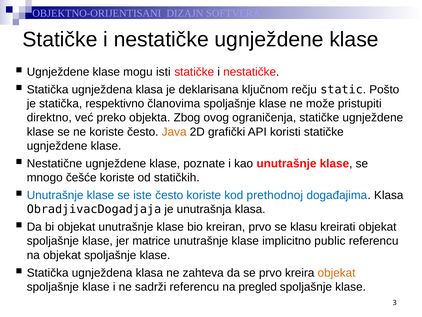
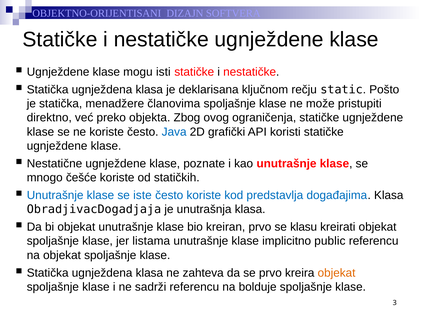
respektivno: respektivno -> menadžere
Java colour: orange -> blue
prethodnoj: prethodnoj -> predstavlja
matrice: matrice -> listama
pregled: pregled -> bolduje
